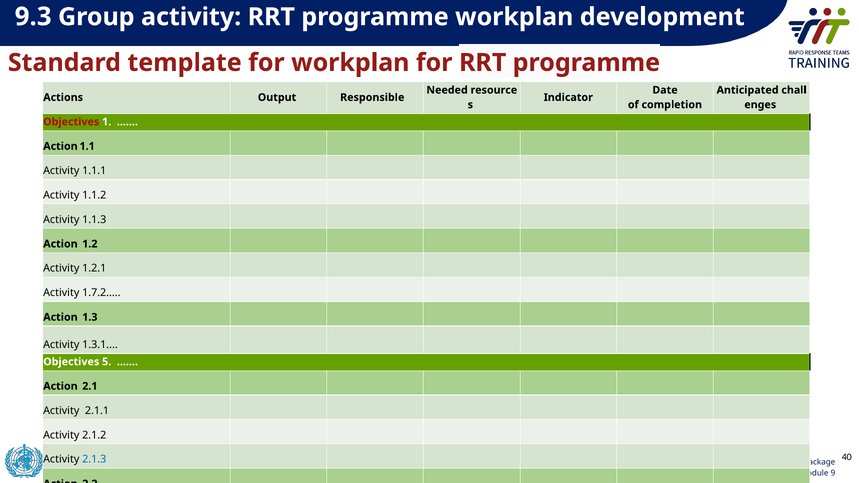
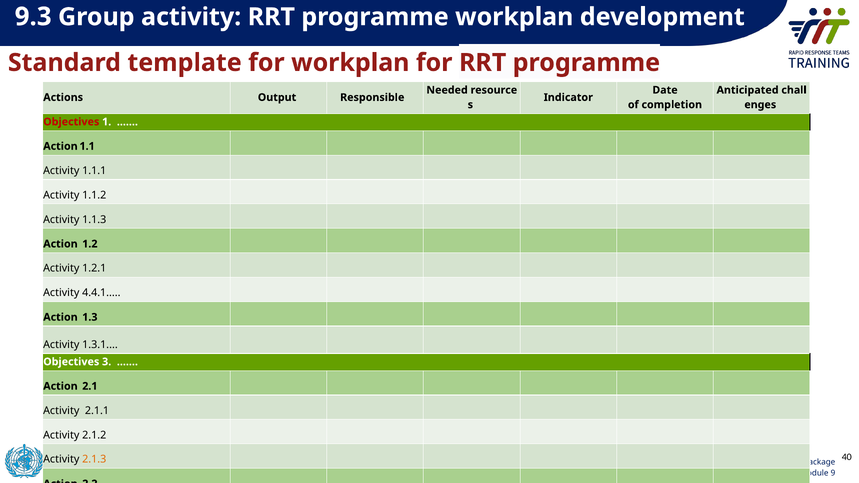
1.7.2: 1.7.2 -> 4.4.1
5: 5 -> 3
2.1.3 colour: blue -> orange
